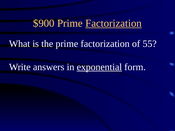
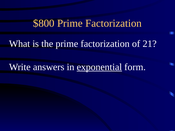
$900: $900 -> $800
Factorization at (114, 23) underline: present -> none
55: 55 -> 21
